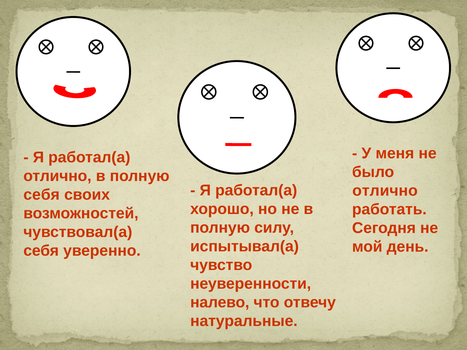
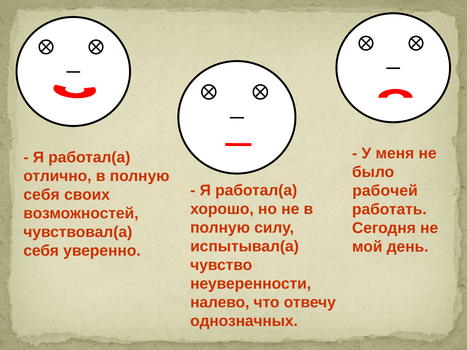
отлично at (385, 191): отлично -> рабочей
натуральные: натуральные -> однозначных
